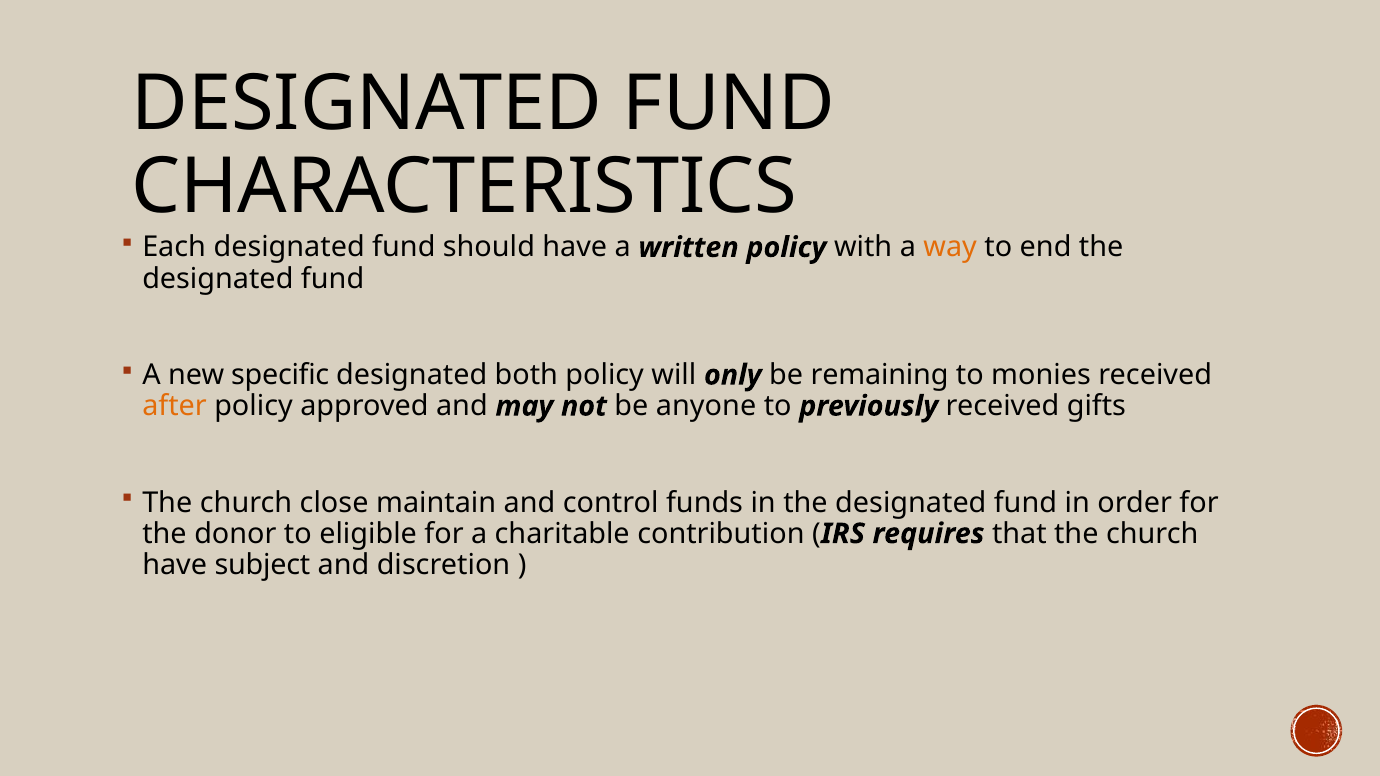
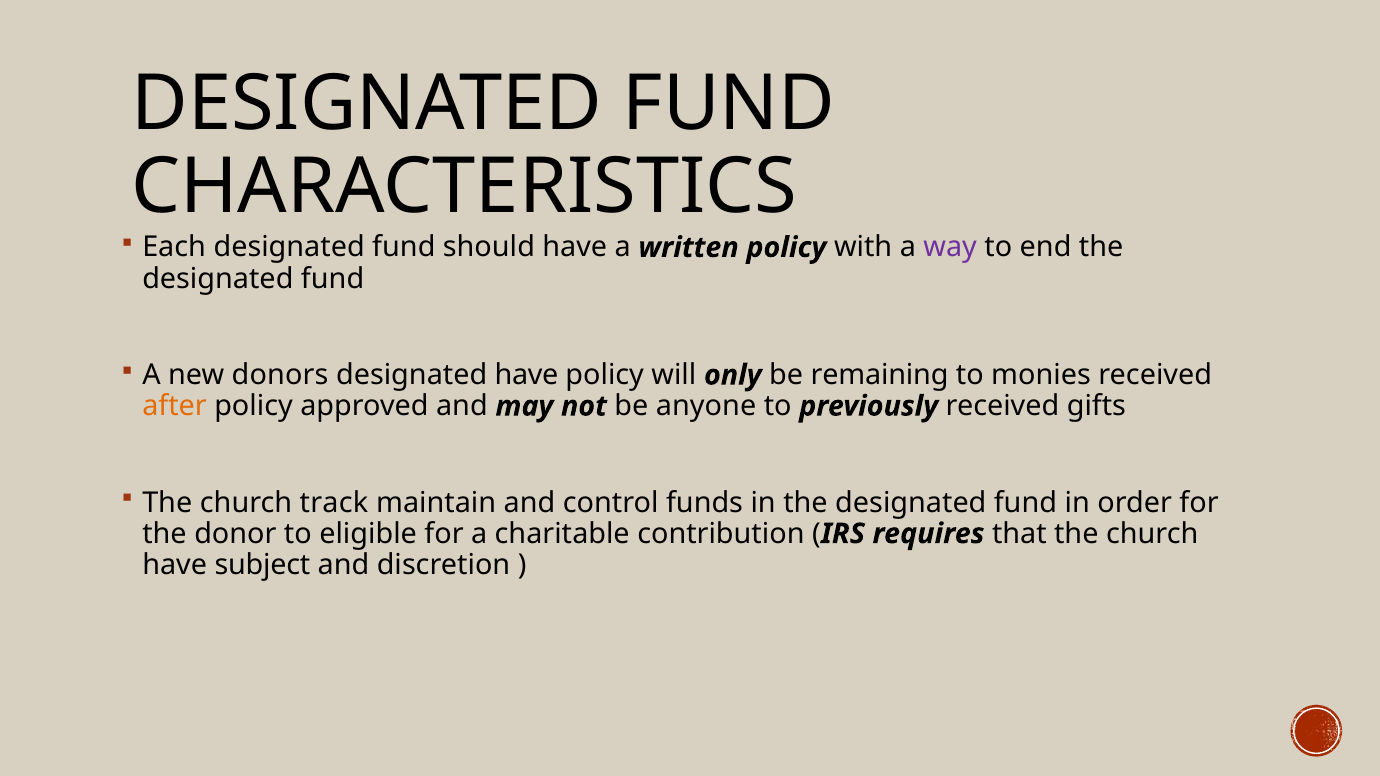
way colour: orange -> purple
specific: specific -> donors
designated both: both -> have
close: close -> track
